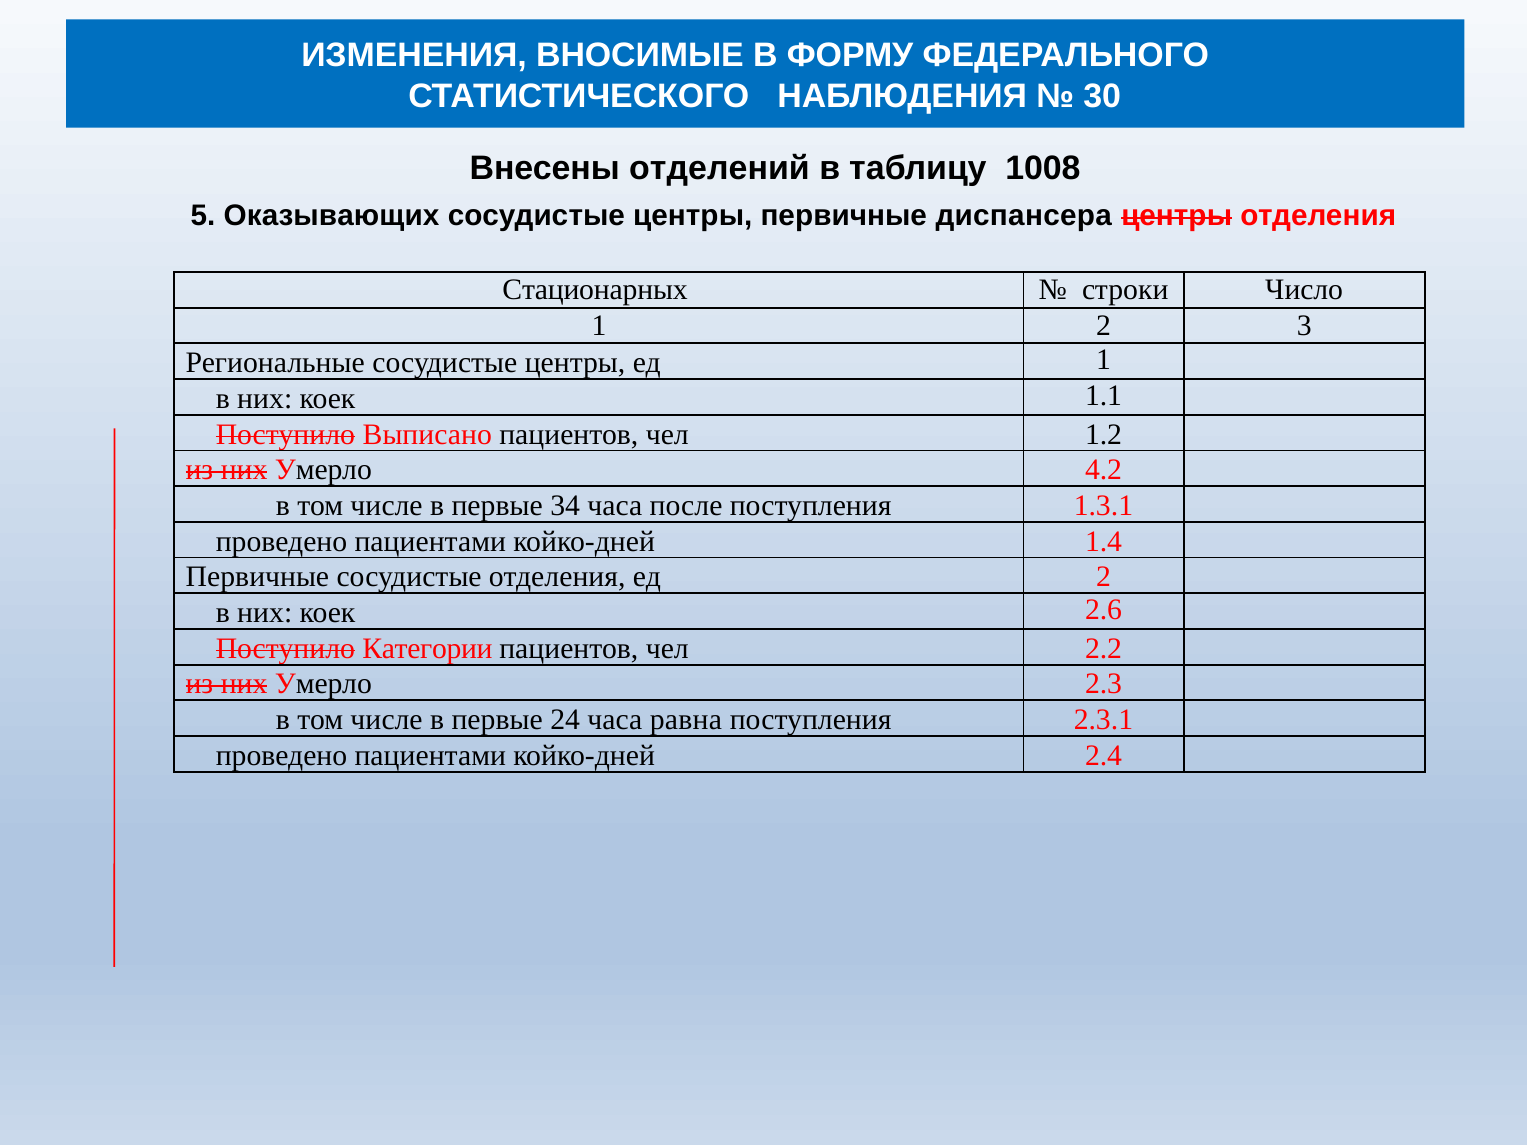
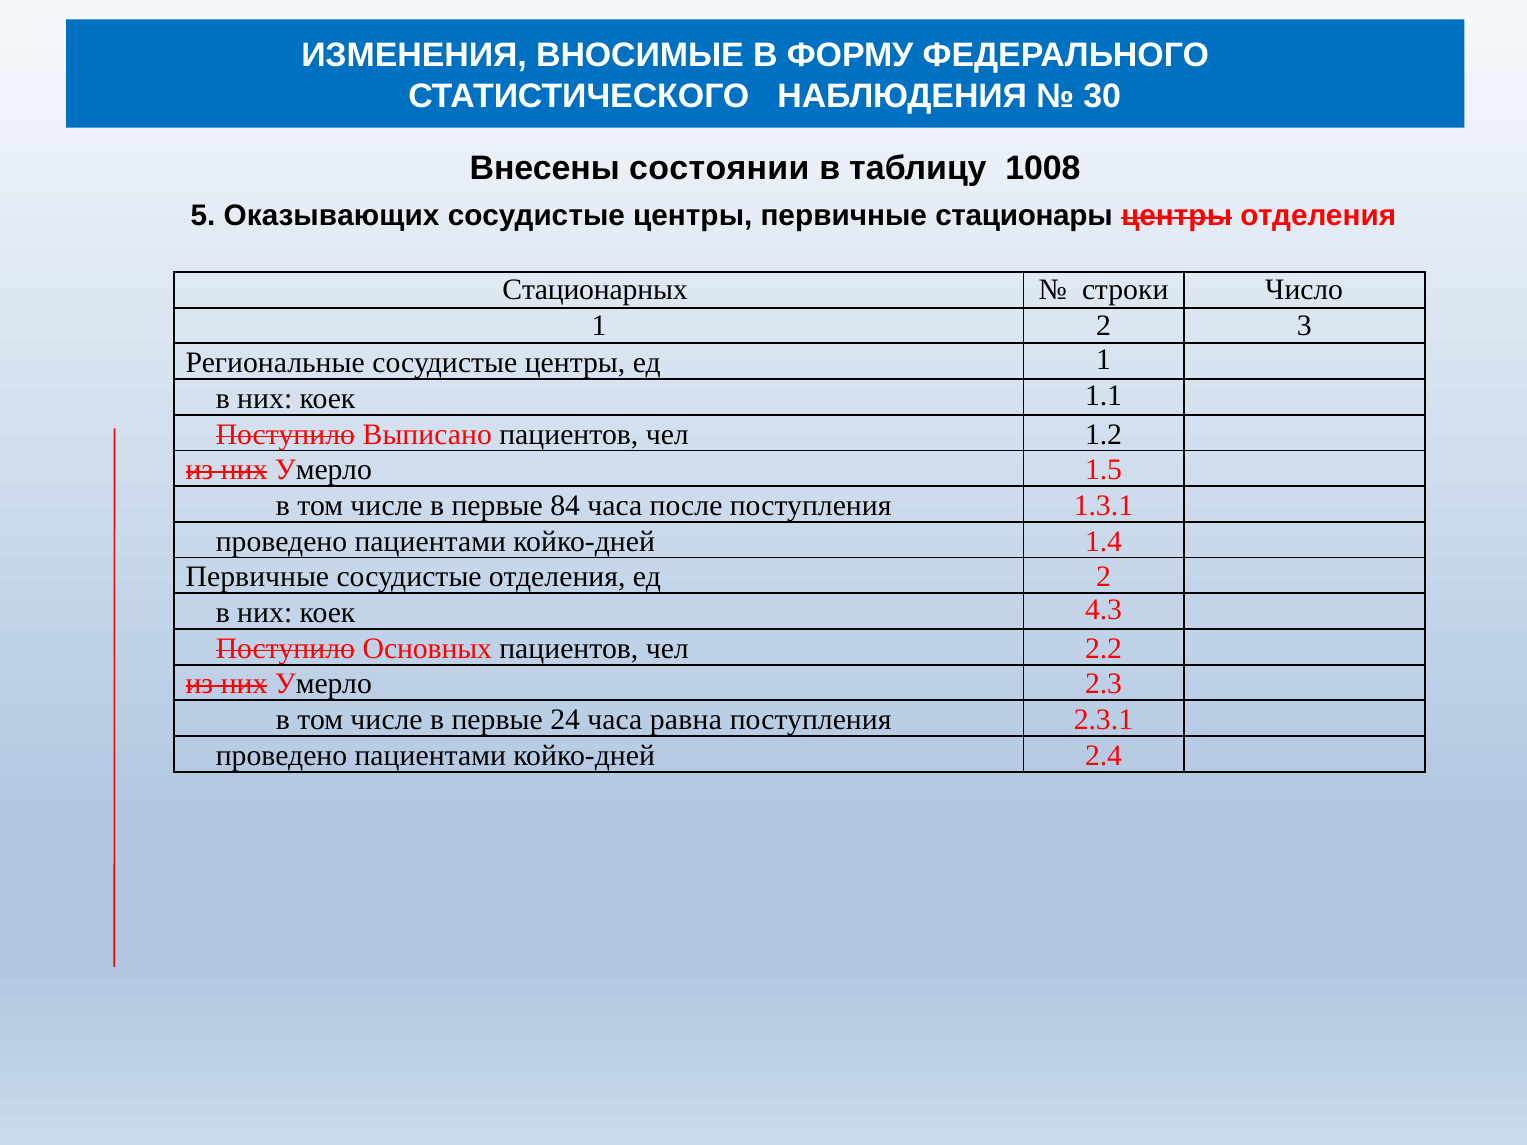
отделений: отделений -> состоянии
диспансера: диспансера -> стационары
4.2: 4.2 -> 1.5
34: 34 -> 84
2.6: 2.6 -> 4.3
Категории: Категории -> Основных
